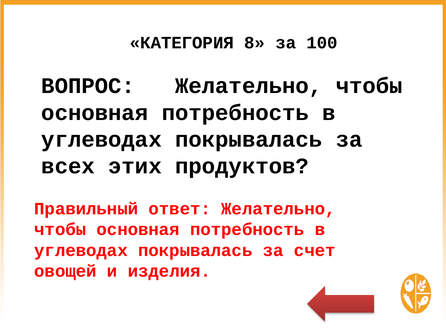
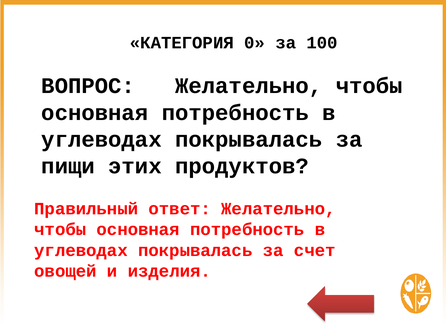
8: 8 -> 0
всех: всех -> пищи
